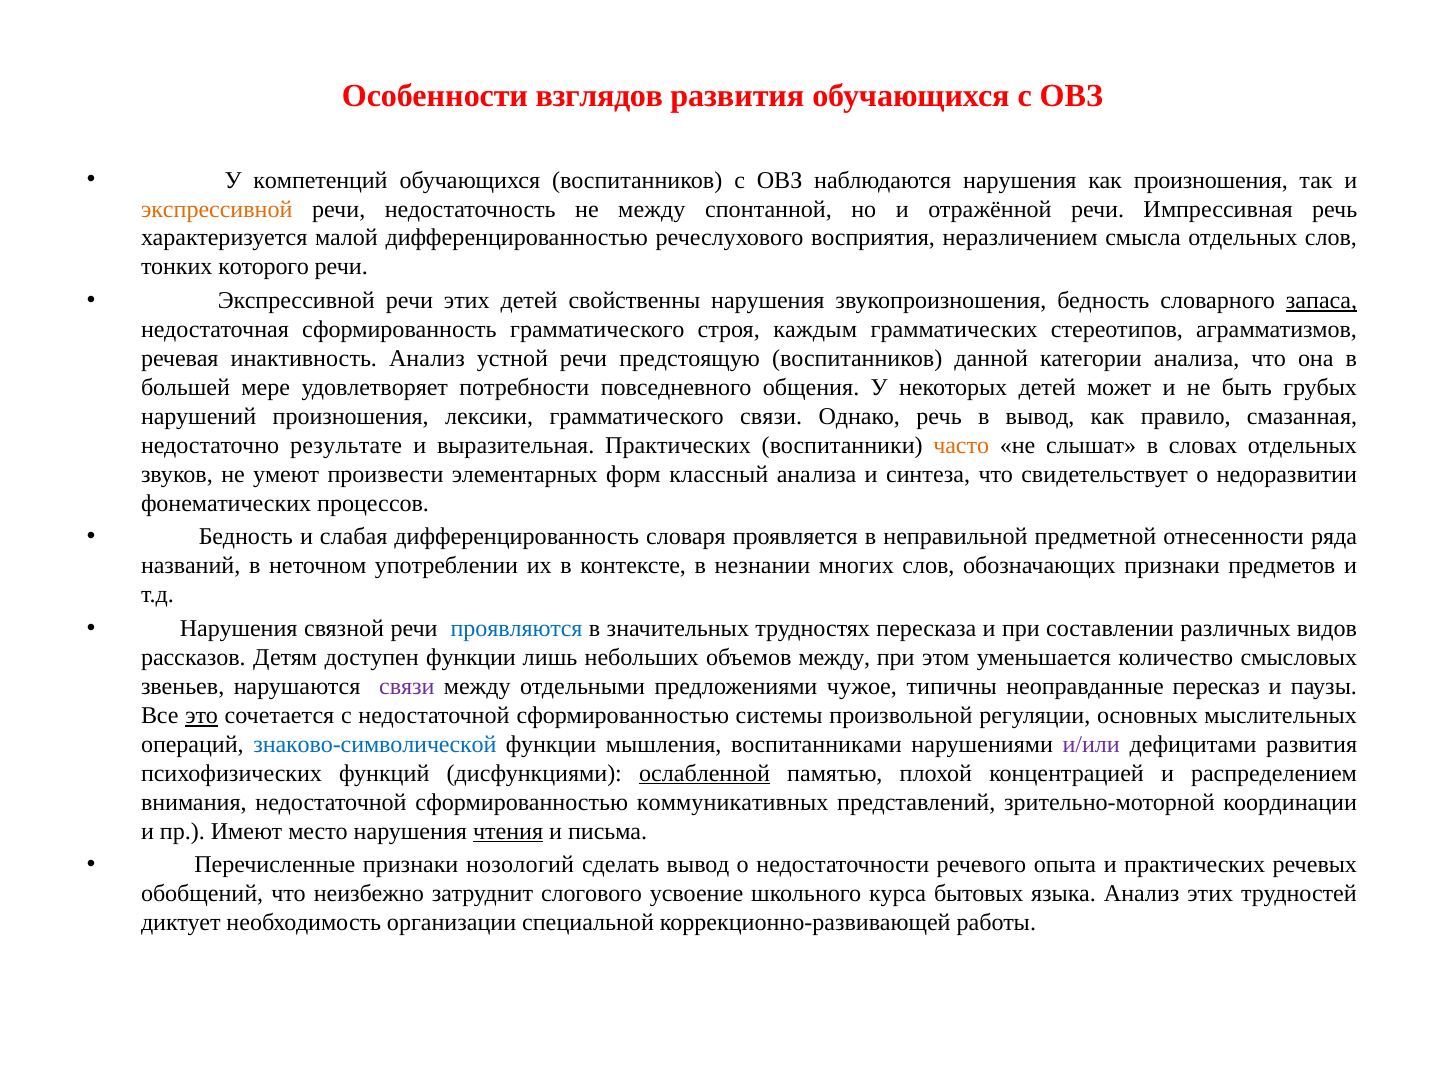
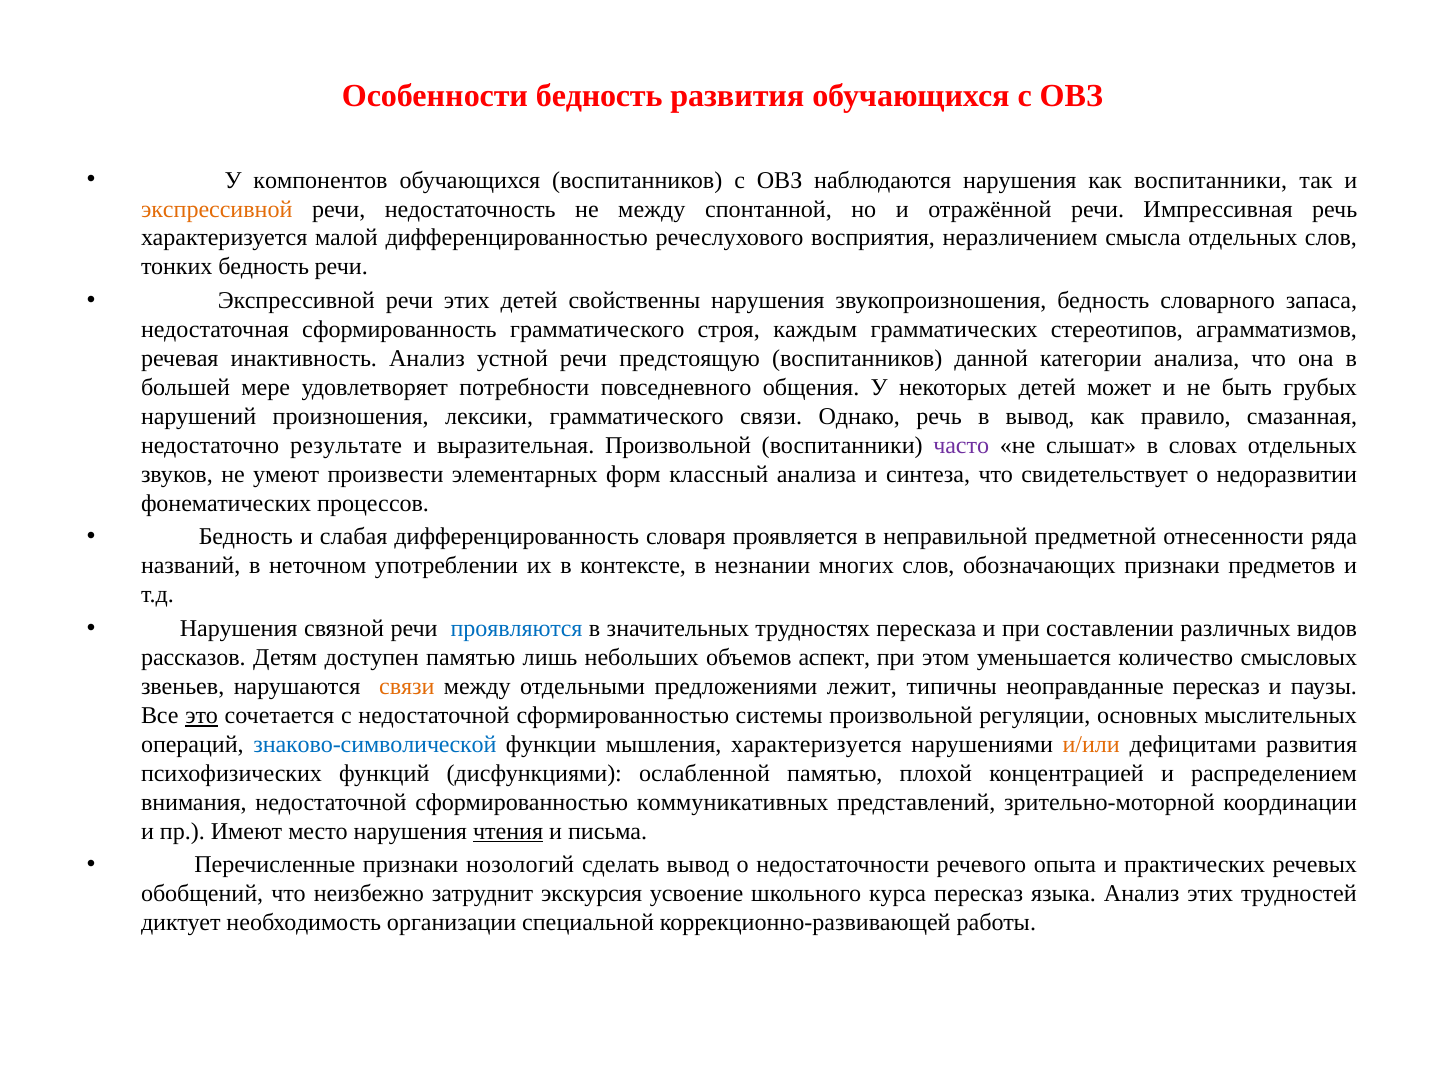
Особенности взглядов: взглядов -> бедность
компетенций: компетенций -> компонентов
как произношения: произношения -> воспитанники
тонких которого: которого -> бедность
запаса underline: present -> none
выразительная Практических: Практических -> Произвольной
часто colour: orange -> purple
доступен функции: функции -> памятью
объемов между: между -> аспект
связи at (407, 686) colour: purple -> orange
чужое: чужое -> лежит
мышления воспитанниками: воспитанниками -> характеризуется
и/или colour: purple -> orange
ослабленной underline: present -> none
слогового: слогового -> экскурсия
курса бытовых: бытовых -> пересказ
